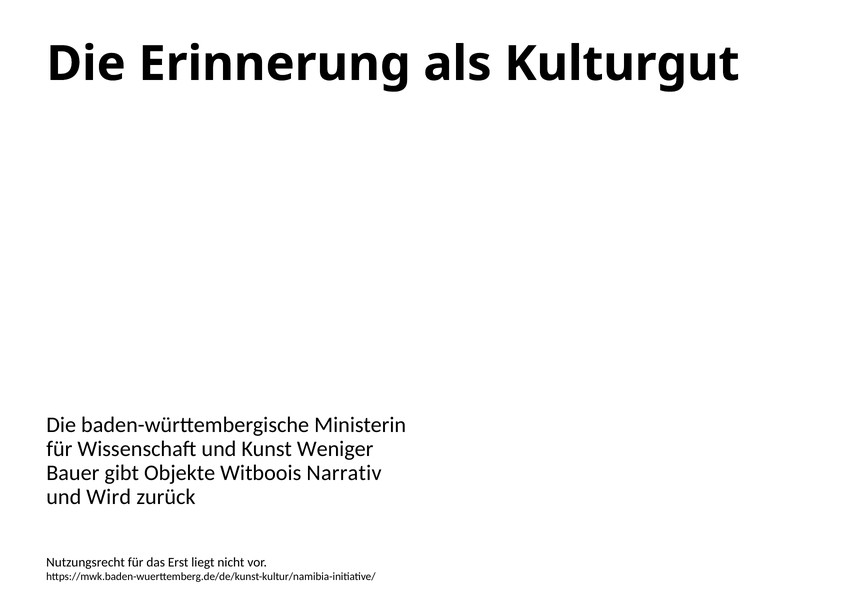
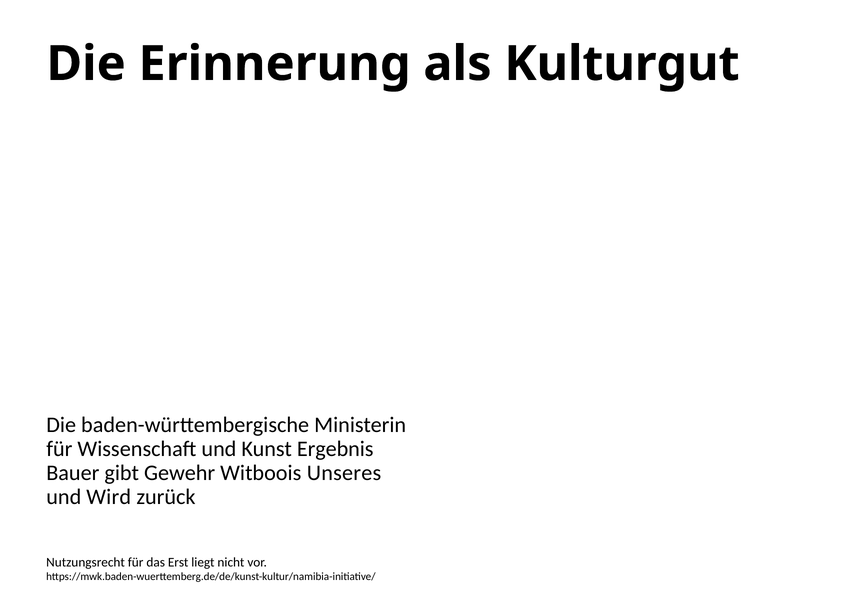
Weniger: Weniger -> Ergebnis
Objekte: Objekte -> Gewehr
Narrativ: Narrativ -> Unseres
